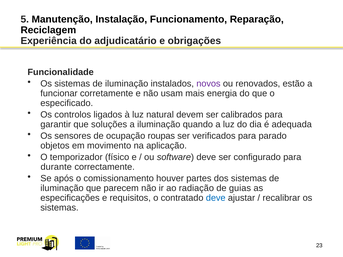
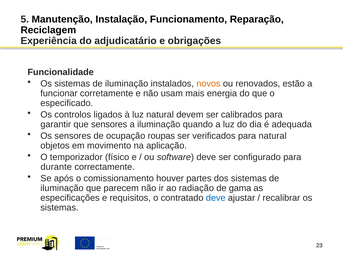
novos colour: purple -> orange
que soluções: soluções -> sensores
para parado: parado -> natural
guias: guias -> gama
